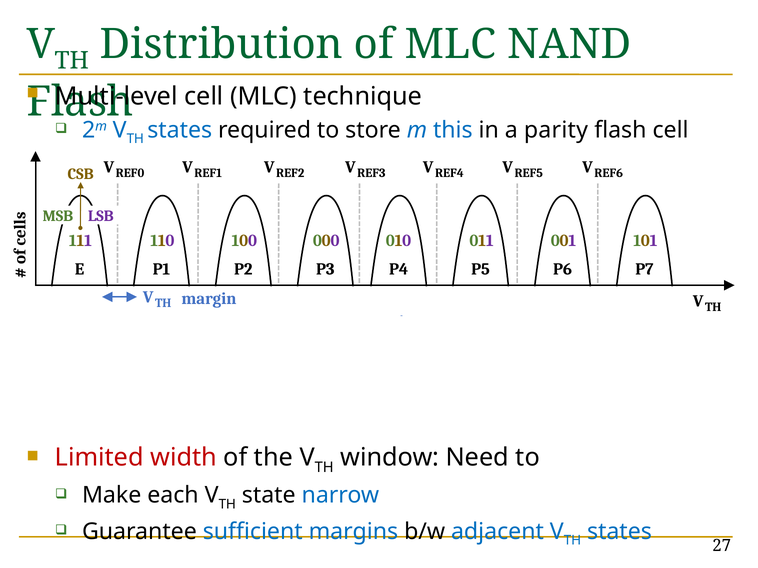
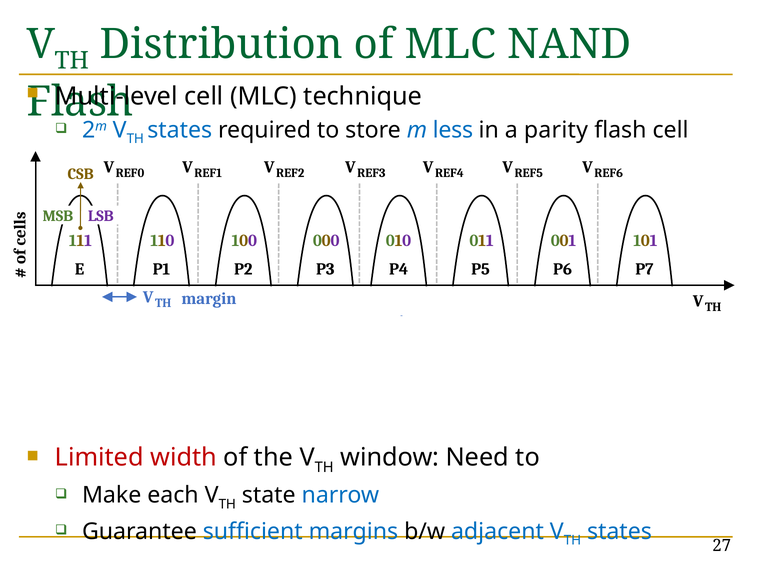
this: this -> less
